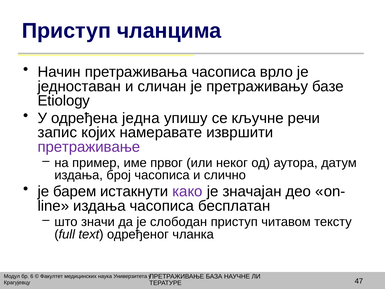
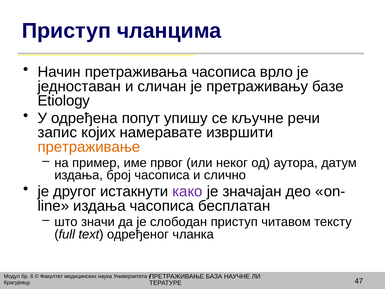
једна: једна -> попут
претраживање at (89, 147) colour: purple -> orange
барем: барем -> другог
